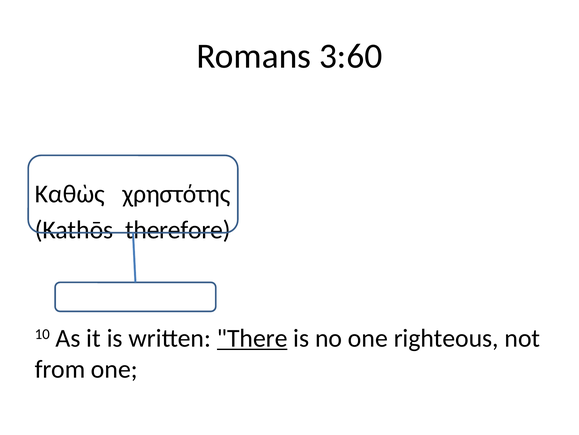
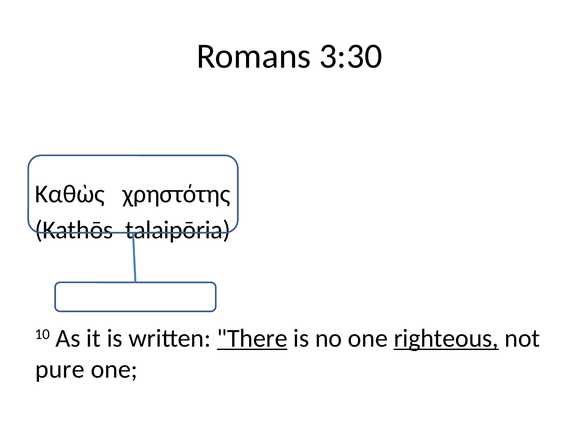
3:60: 3:60 -> 3:30
therefore: therefore -> talaipōria
righteous underline: none -> present
from: from -> pure
